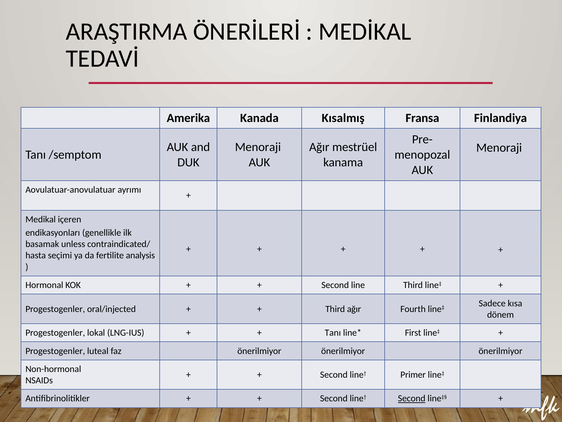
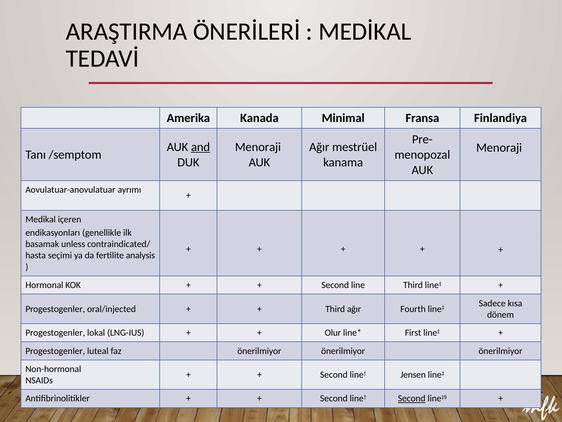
Kısalmış: Kısalmış -> Minimal
and underline: none -> present
Tanı at (333, 332): Tanı -> Olur
Primer: Primer -> Jensen
